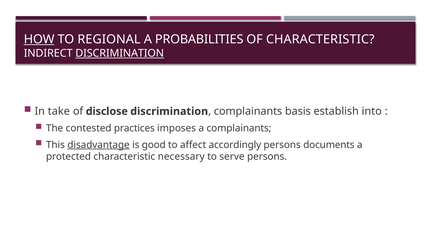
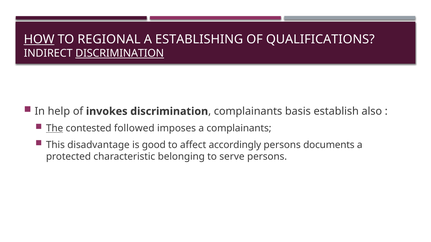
PROBABILITIES: PROBABILITIES -> ESTABLISHING
OF CHARACTERISTIC: CHARACTERISTIC -> QUALIFICATIONS
take: take -> help
disclose: disclose -> invokes
into: into -> also
The underline: none -> present
practices: practices -> followed
disadvantage underline: present -> none
necessary: necessary -> belonging
